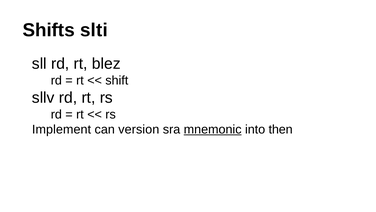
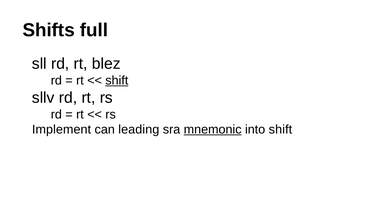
slti: slti -> full
shift at (117, 80) underline: none -> present
version: version -> leading
into then: then -> shift
